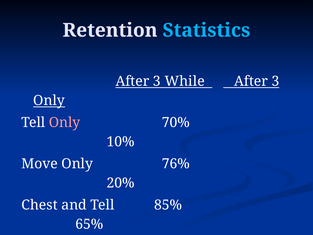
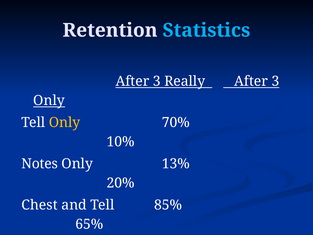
While: While -> Really
Only at (65, 122) colour: pink -> yellow
Move: Move -> Notes
76%: 76% -> 13%
